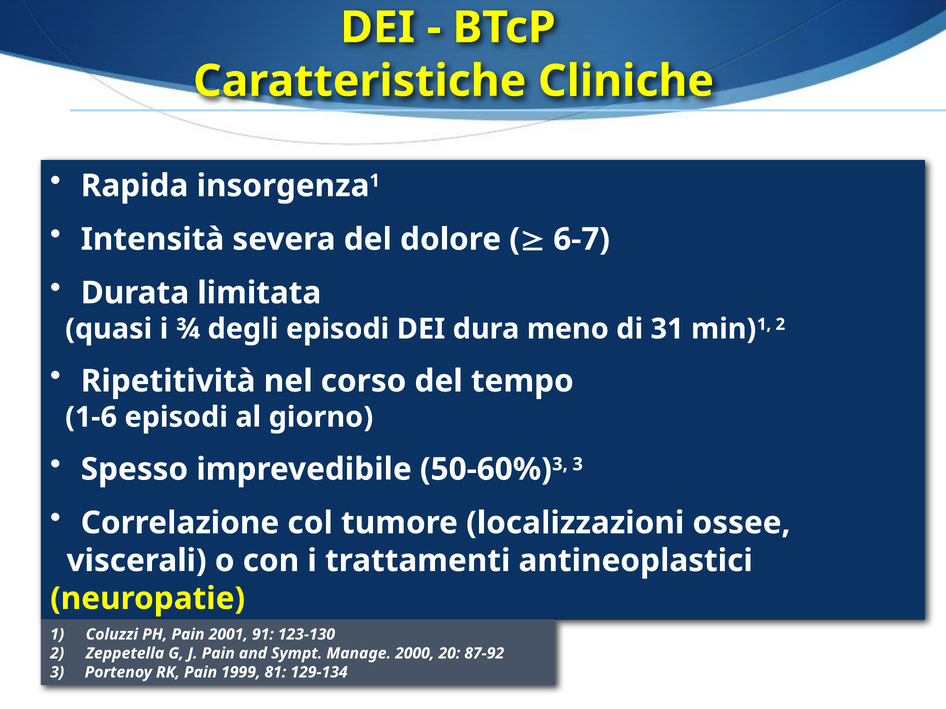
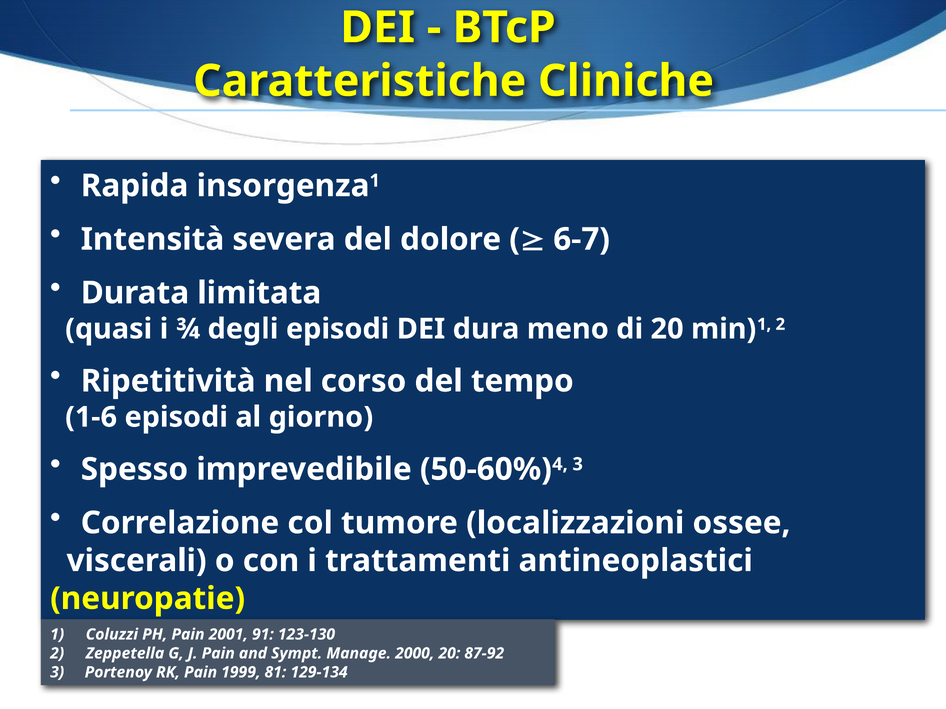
di 31: 31 -> 20
3 at (560, 465): 3 -> 4
